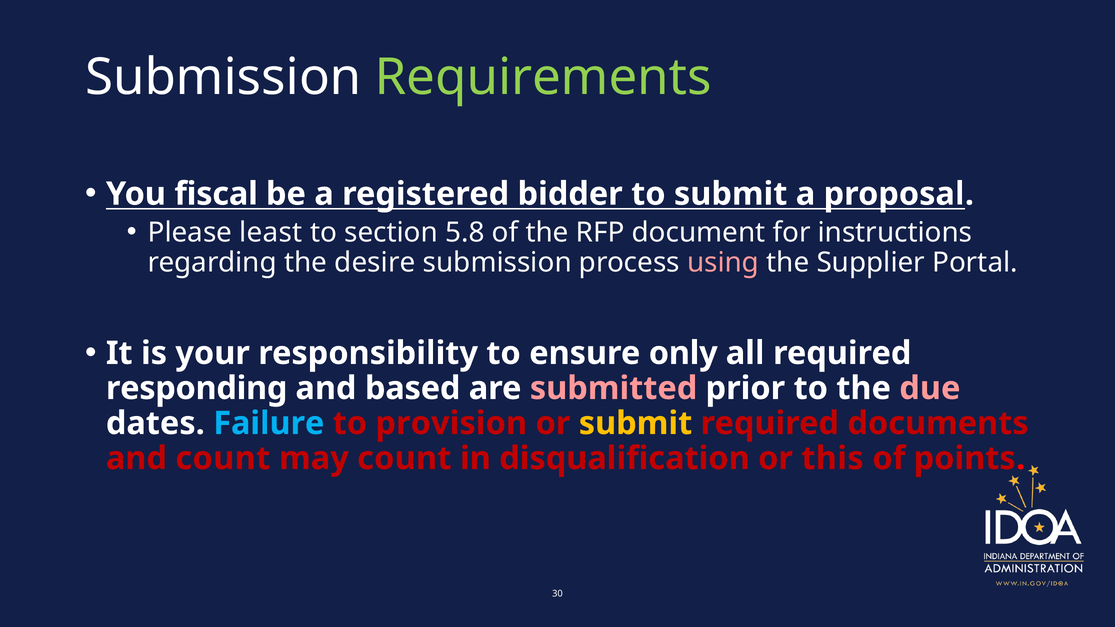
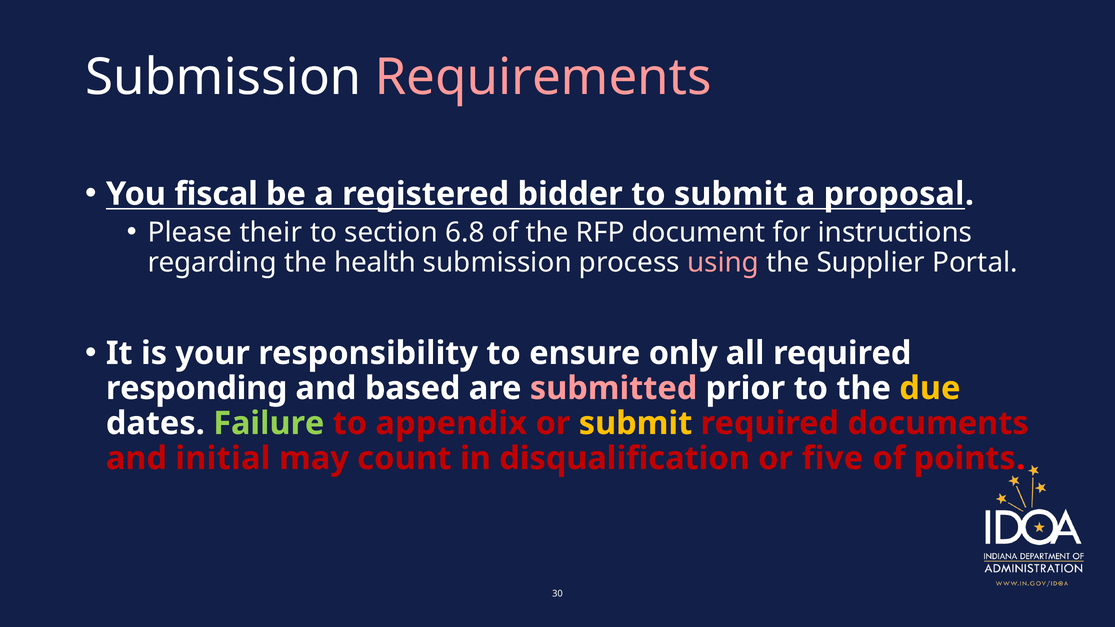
Requirements colour: light green -> pink
least: least -> their
5.8: 5.8 -> 6.8
desire: desire -> health
due colour: pink -> yellow
Failure colour: light blue -> light green
provision: provision -> appendix
and count: count -> initial
this: this -> five
